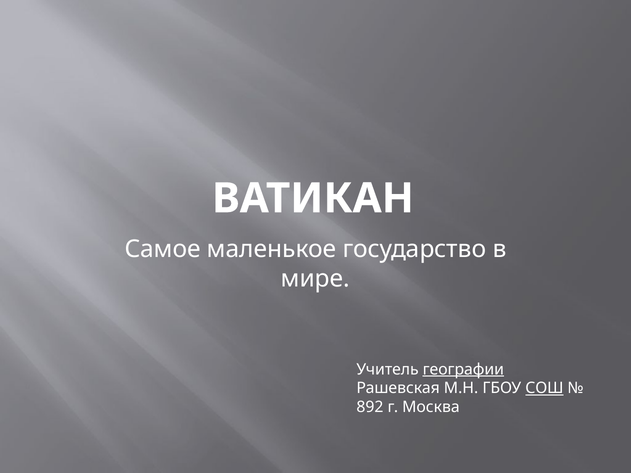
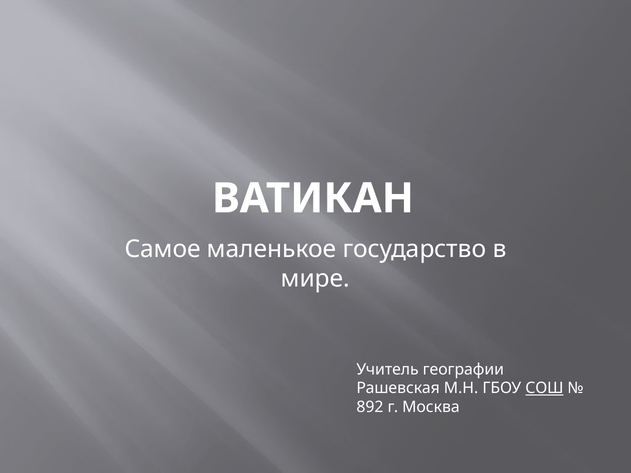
географии underline: present -> none
